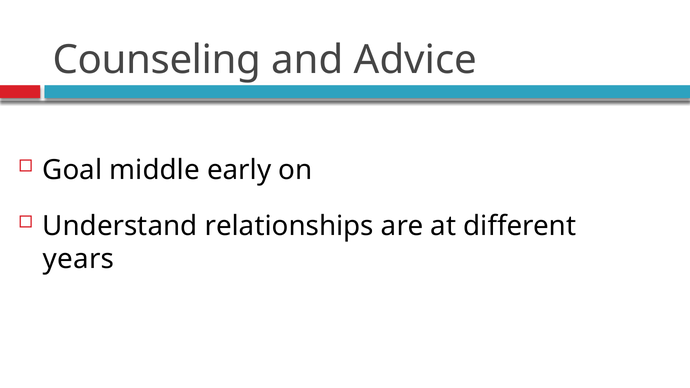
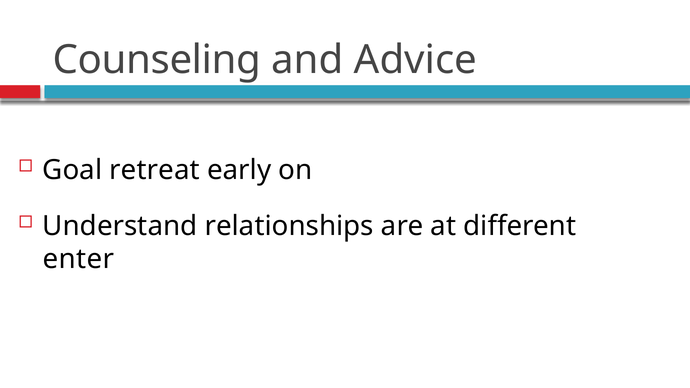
middle: middle -> retreat
years: years -> enter
